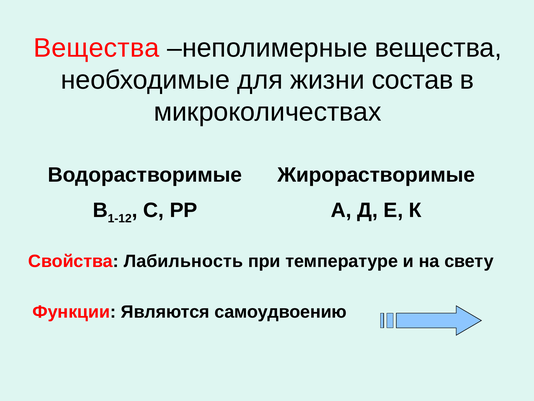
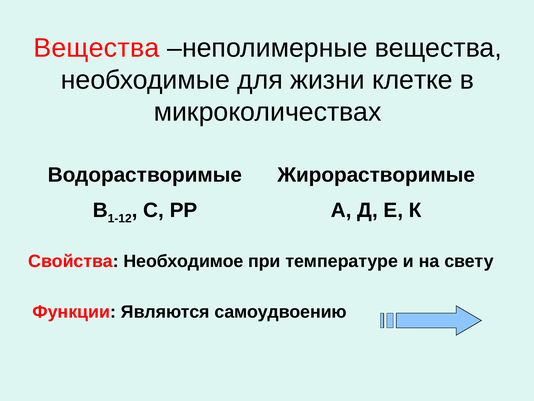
состав: состав -> клетке
Лабильность: Лабильность -> Необходимое
